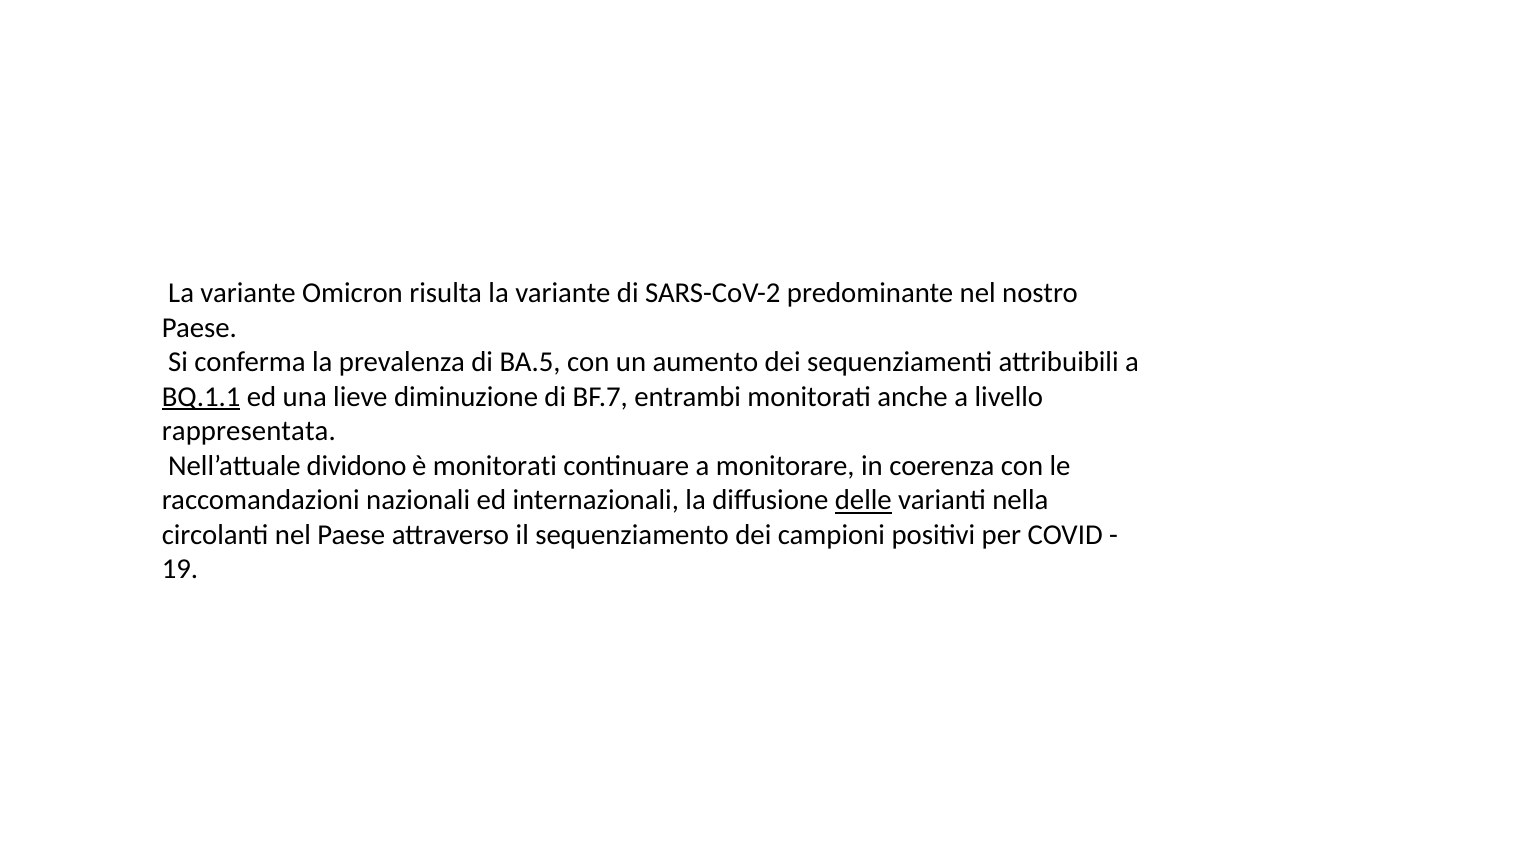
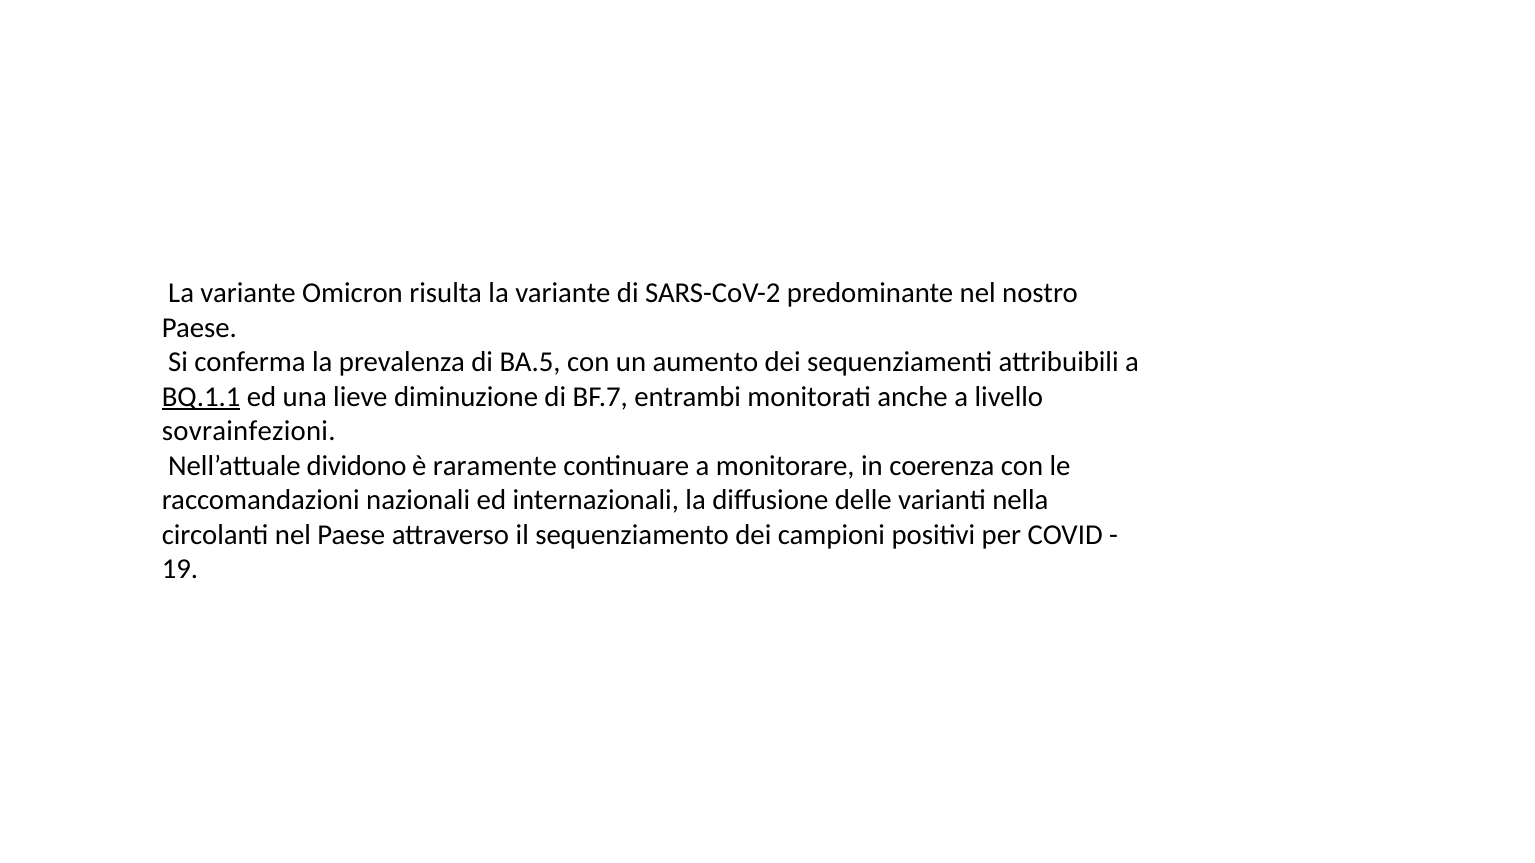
rappresentata: rappresentata -> sovrainfezioni
è monitorati: monitorati -> raramente
delle underline: present -> none
